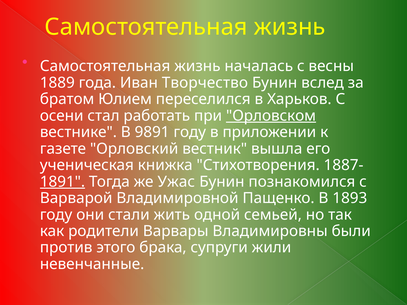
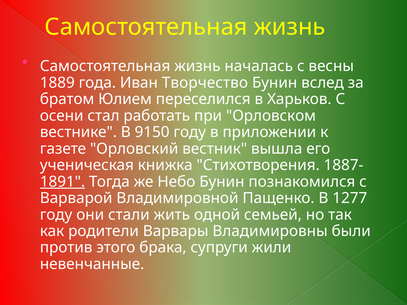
Орловском underline: present -> none
9891: 9891 -> 9150
Ужас: Ужас -> Небо
1893: 1893 -> 1277
